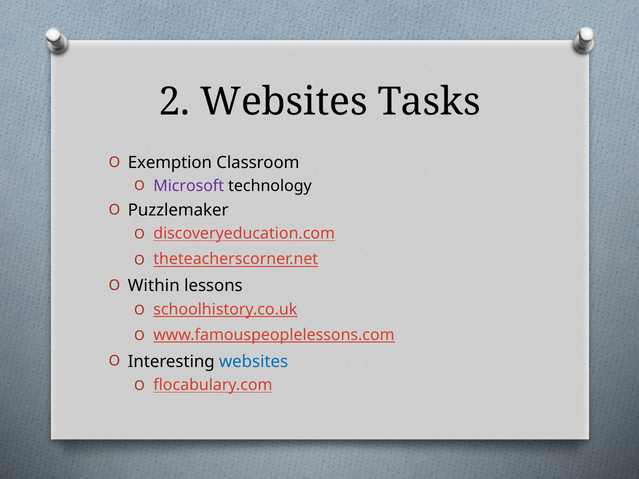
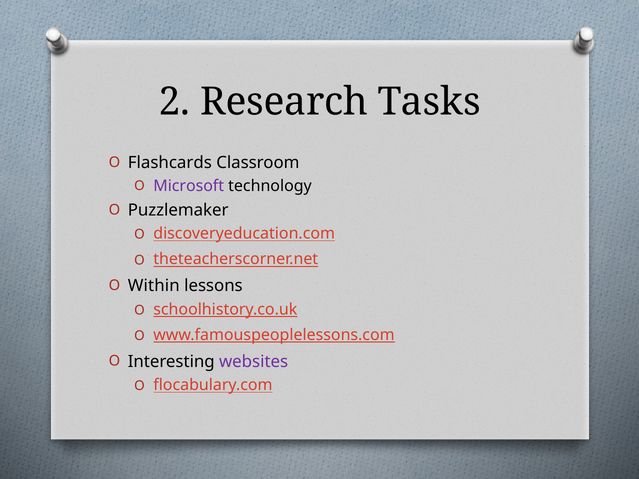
2 Websites: Websites -> Research
Exemption: Exemption -> Flashcards
websites at (254, 362) colour: blue -> purple
